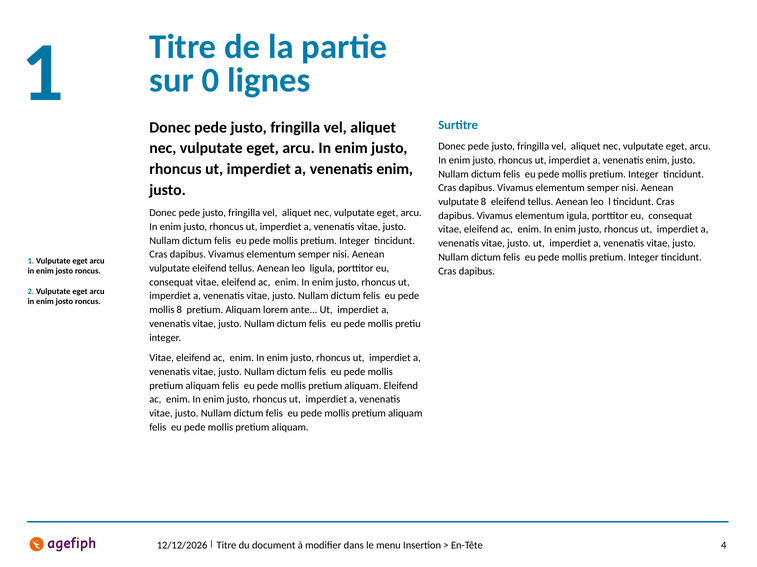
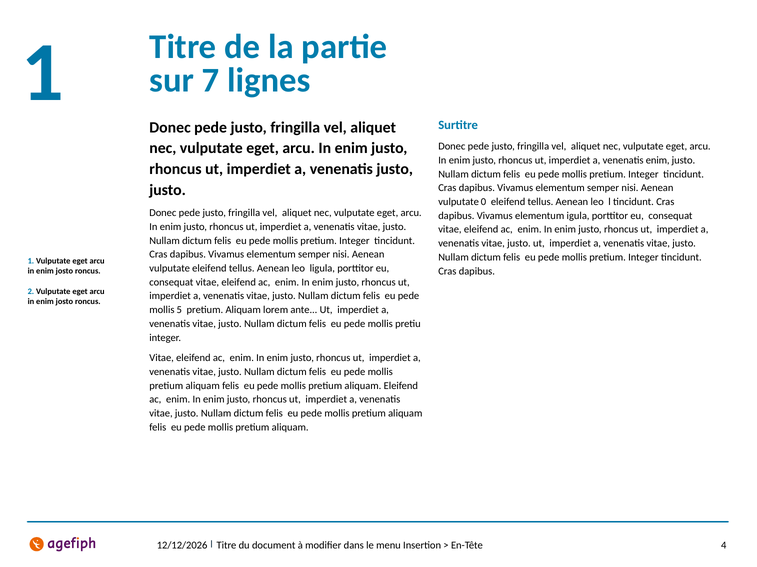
0: 0 -> 7
enim at (395, 169): enim -> justo
vulputate 8: 8 -> 0
mollis 8: 8 -> 5
